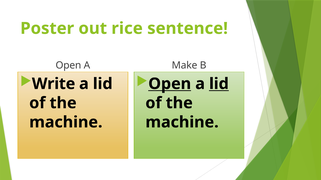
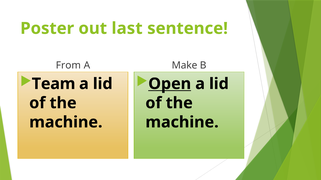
rice: rice -> last
Open at (68, 66): Open -> From
Write: Write -> Team
lid at (219, 84) underline: present -> none
